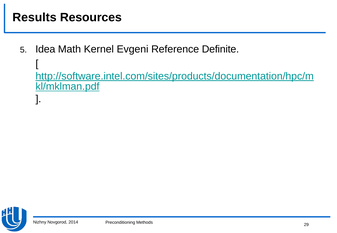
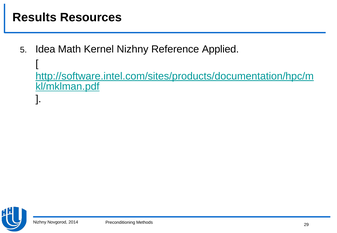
Kernel Evgeni: Evgeni -> Nizhny
Definite: Definite -> Applied
